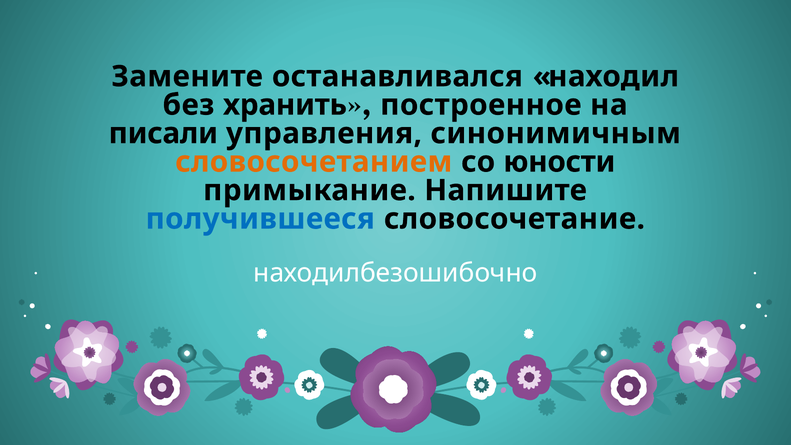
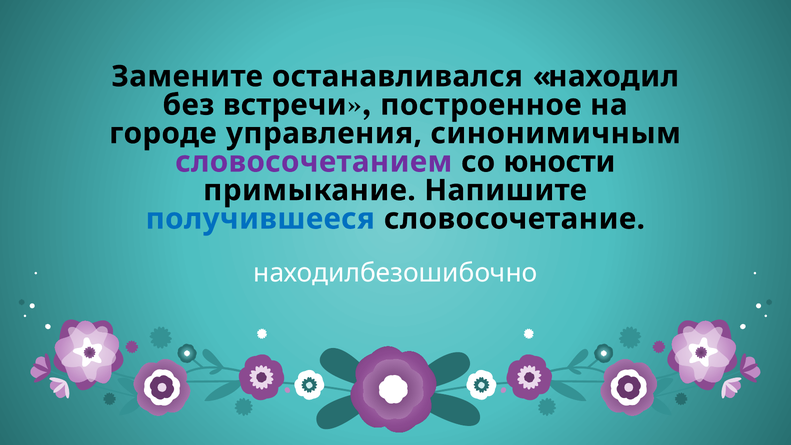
хранить: хранить -> встречи
писали: писали -> городе
словосочетанием colour: orange -> purple
